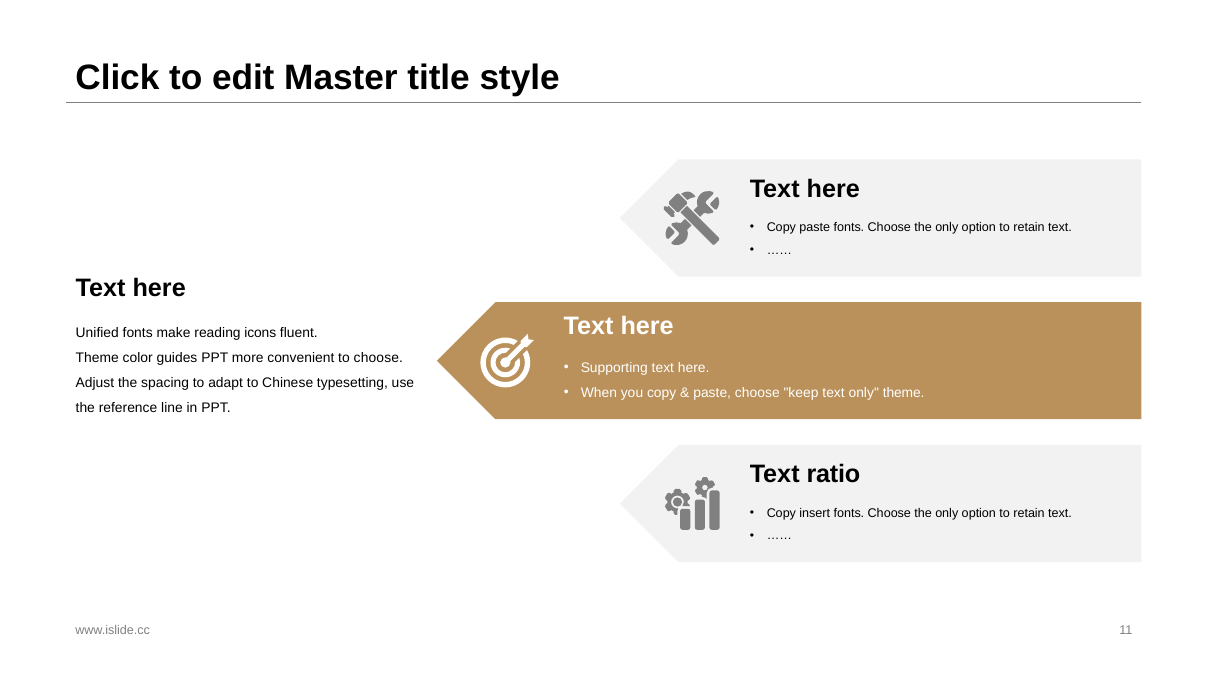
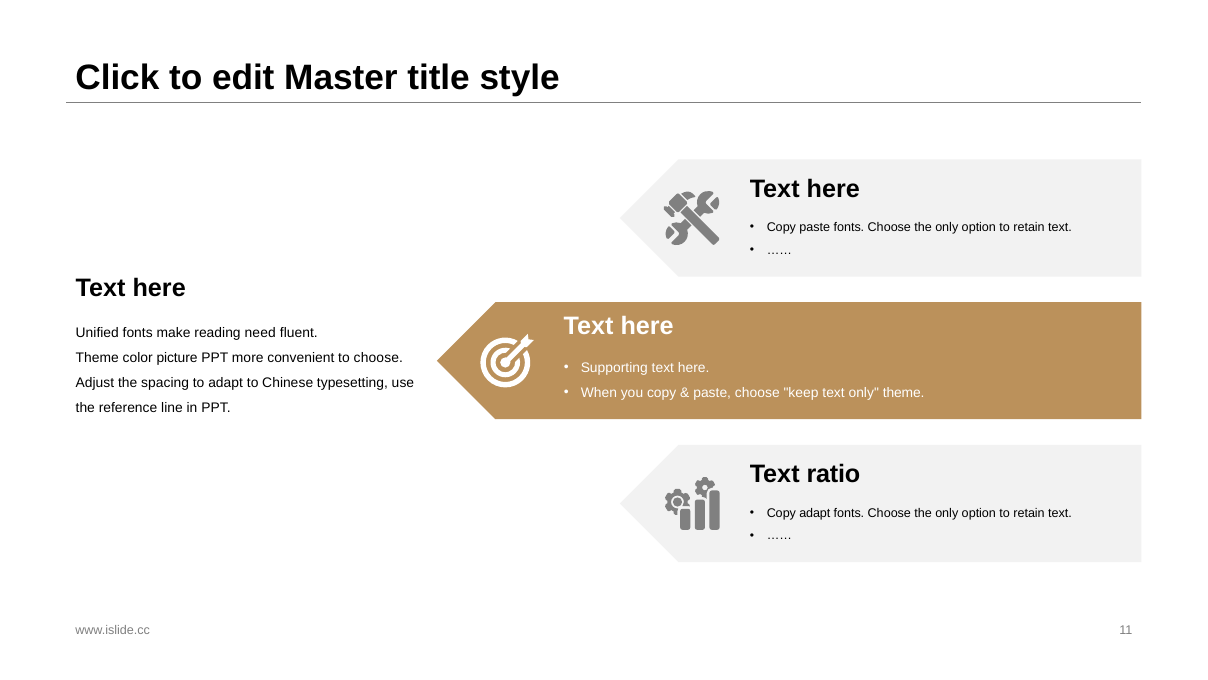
icons: icons -> need
guides: guides -> picture
Copy insert: insert -> adapt
